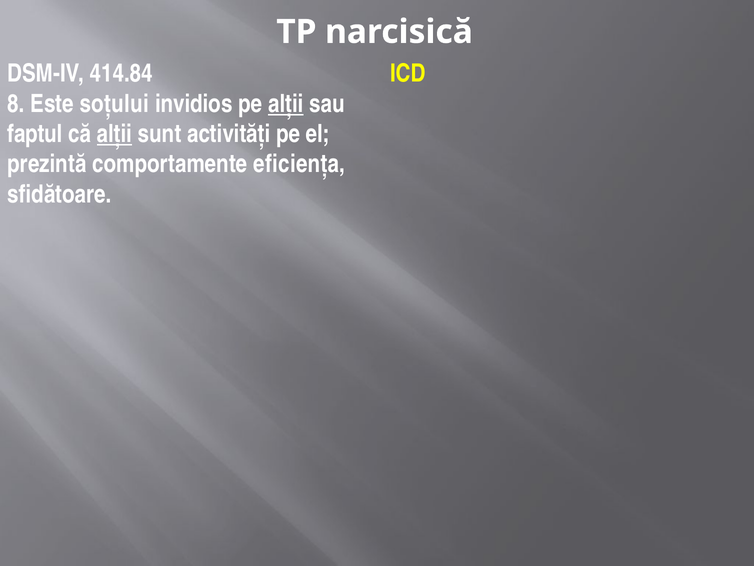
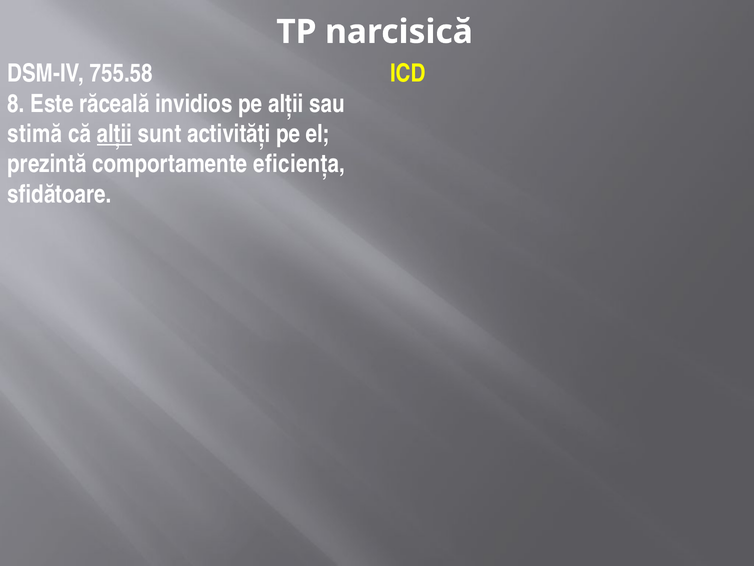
414.84: 414.84 -> 755.58
soţului: soţului -> răceală
alţii at (286, 104) underline: present -> none
faptul: faptul -> stimă
